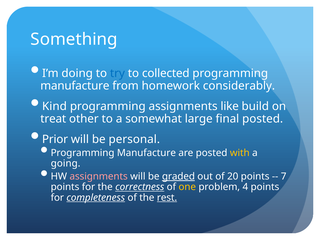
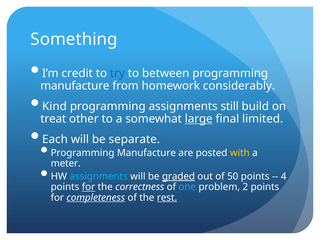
doing: doing -> credit
collected: collected -> between
like: like -> still
large underline: none -> present
final posted: posted -> limited
Prior: Prior -> Each
personal: personal -> separate
going: going -> meter
assignments at (99, 176) colour: pink -> light blue
20: 20 -> 50
7: 7 -> 4
for at (88, 187) underline: none -> present
correctness underline: present -> none
one colour: yellow -> light blue
4: 4 -> 2
